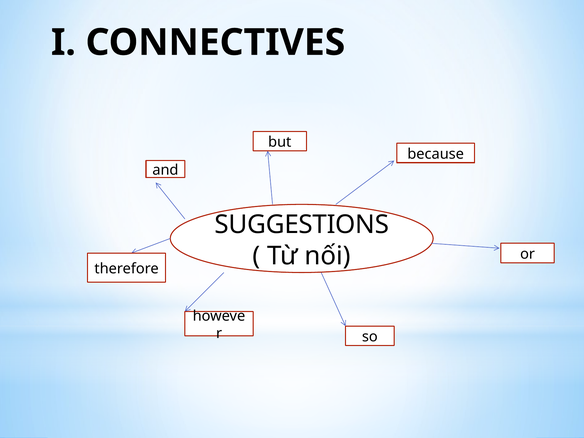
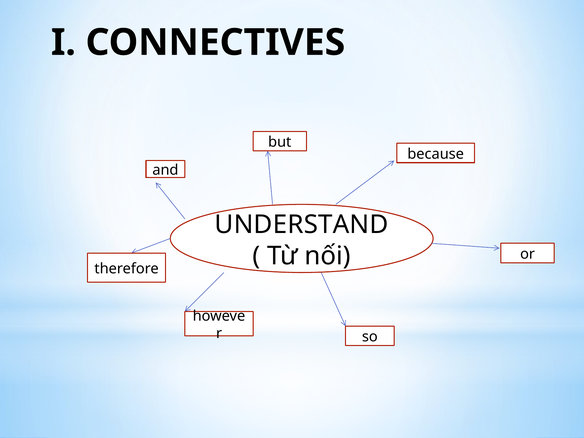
SUGGESTIONS: SUGGESTIONS -> UNDERSTAND
